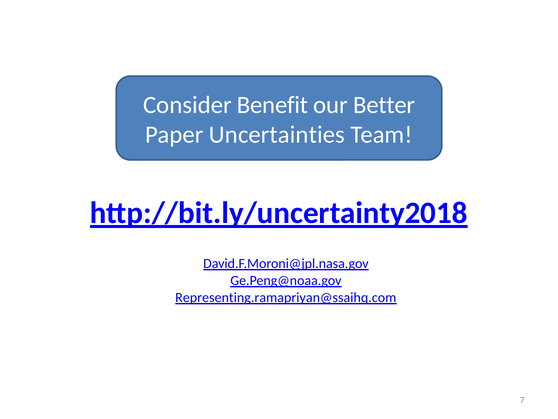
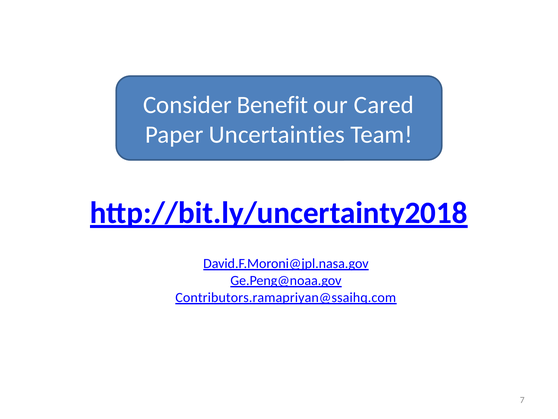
Better: Better -> Cared
Representing.ramapriyan@ssaihq.com: Representing.ramapriyan@ssaihq.com -> Contributors.ramapriyan@ssaihq.com
